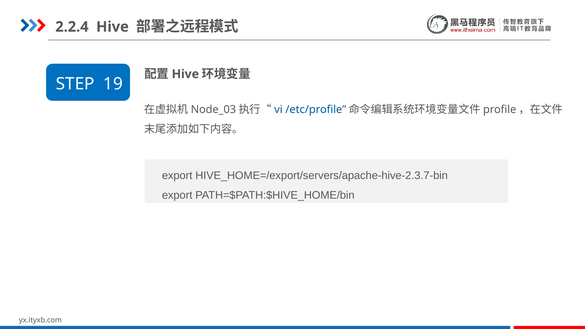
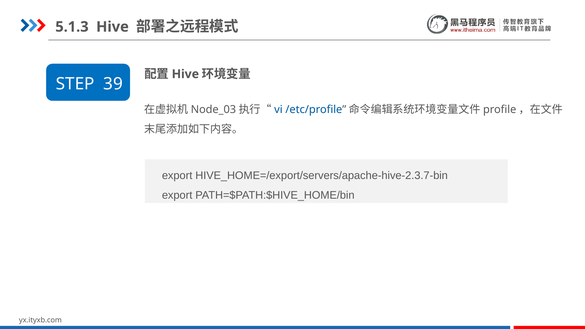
2.2.4: 2.2.4 -> 5.1.3
19: 19 -> 39
